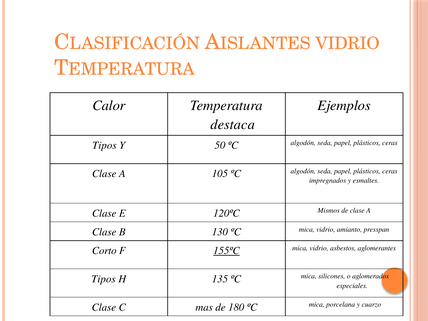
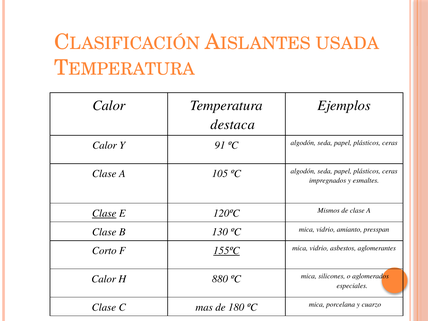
VIDRIO at (348, 44): VIDRIO -> USADA
Tipos at (104, 145): Tipos -> Calor
50: 50 -> 91
Clase at (104, 213) underline: none -> present
Tipos at (104, 279): Tipos -> Calor
135: 135 -> 880
